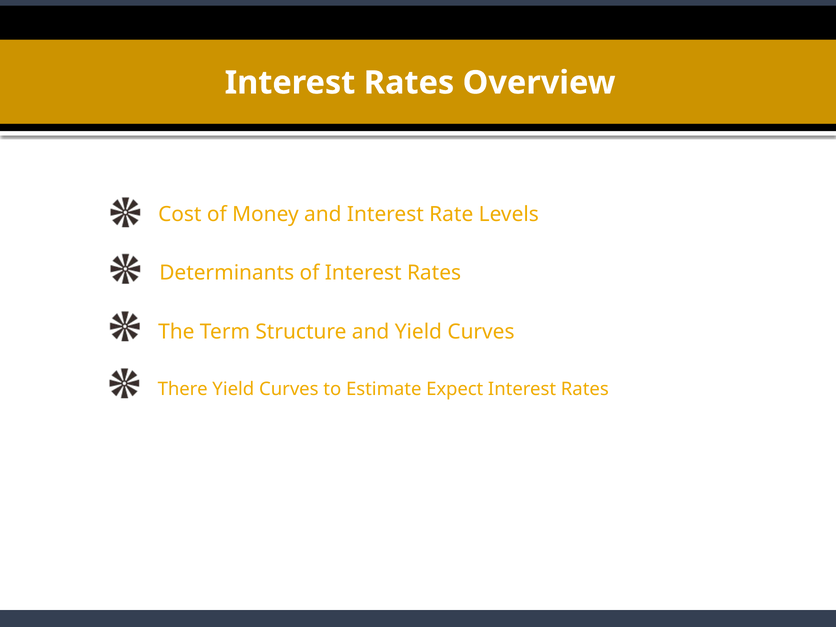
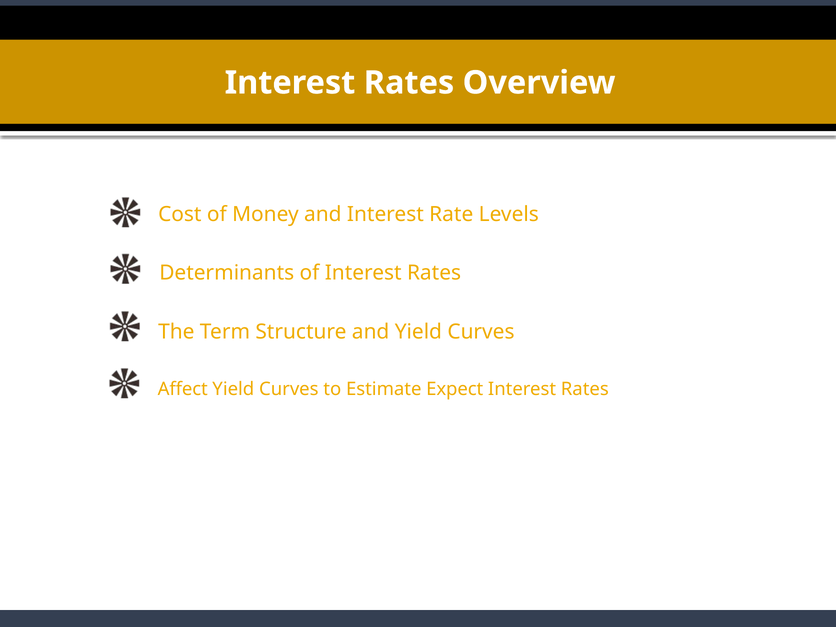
There: There -> Affect
